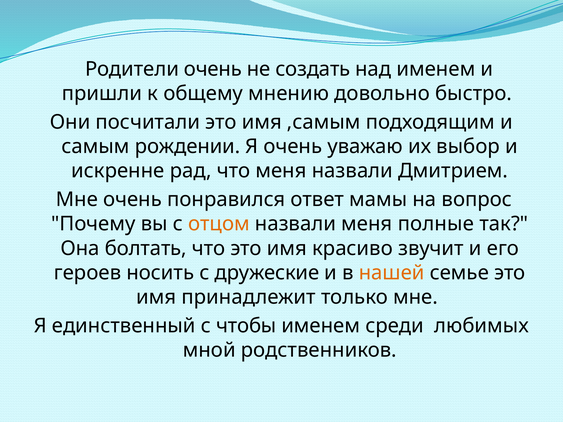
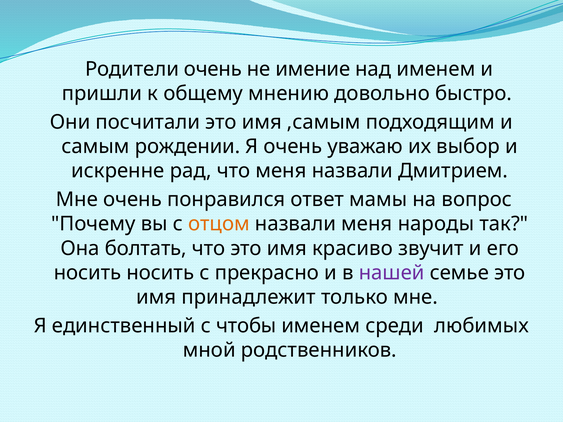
создать: создать -> имение
полные: полные -> народы
героев at (88, 273): героев -> носить
дружеские: дружеские -> прекрасно
нашей colour: orange -> purple
